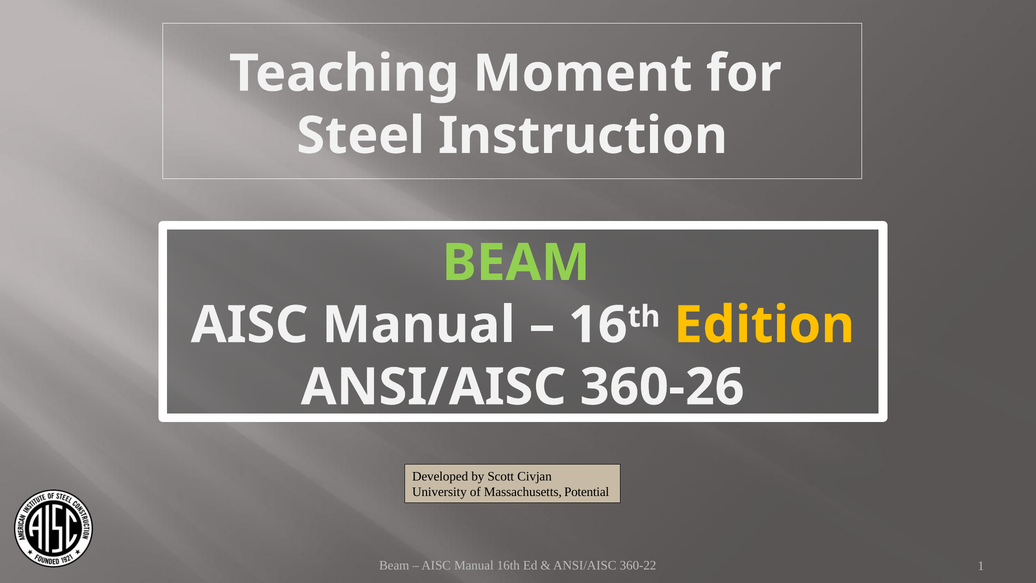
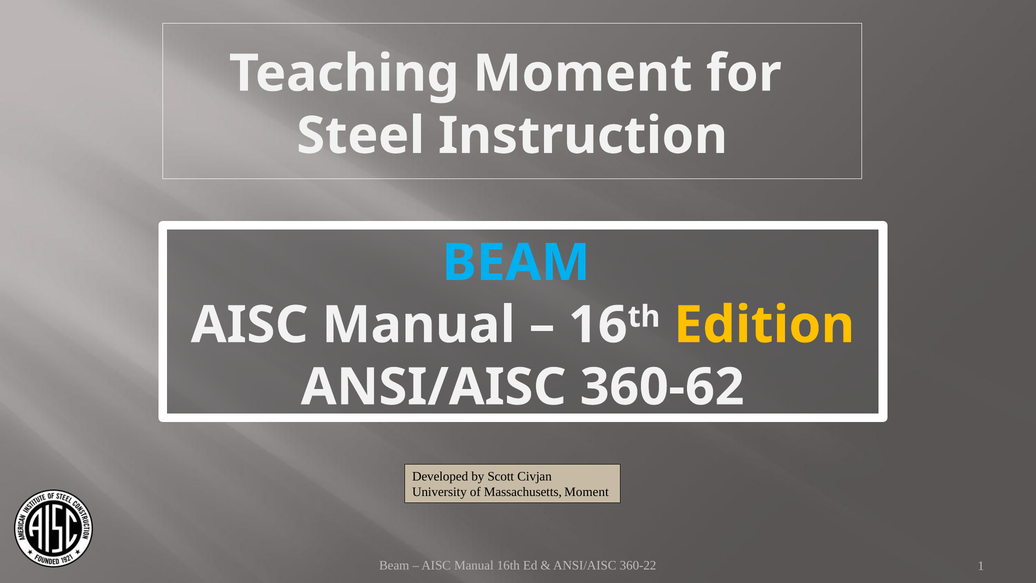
BEAM at (516, 263) colour: light green -> light blue
360-26: 360-26 -> 360-62
Massachusetts Potential: Potential -> Moment
